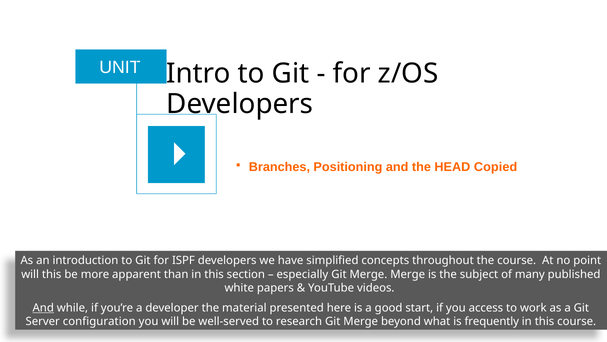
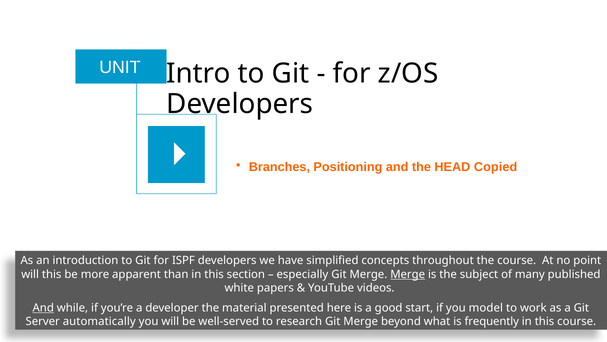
Merge at (408, 274) underline: none -> present
access: access -> model
configuration: configuration -> automatically
